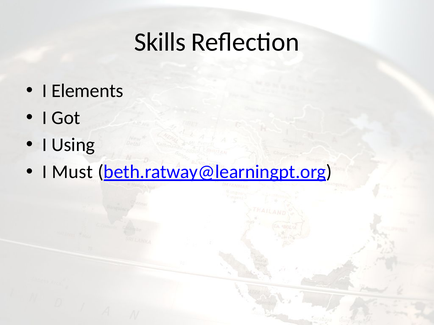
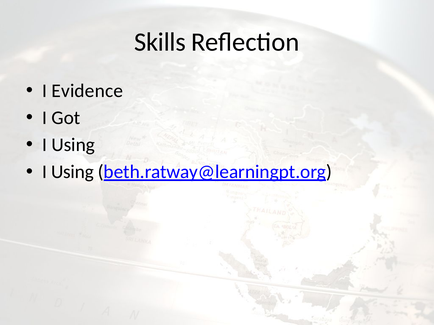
Elements: Elements -> Evidence
Must at (72, 172): Must -> Using
